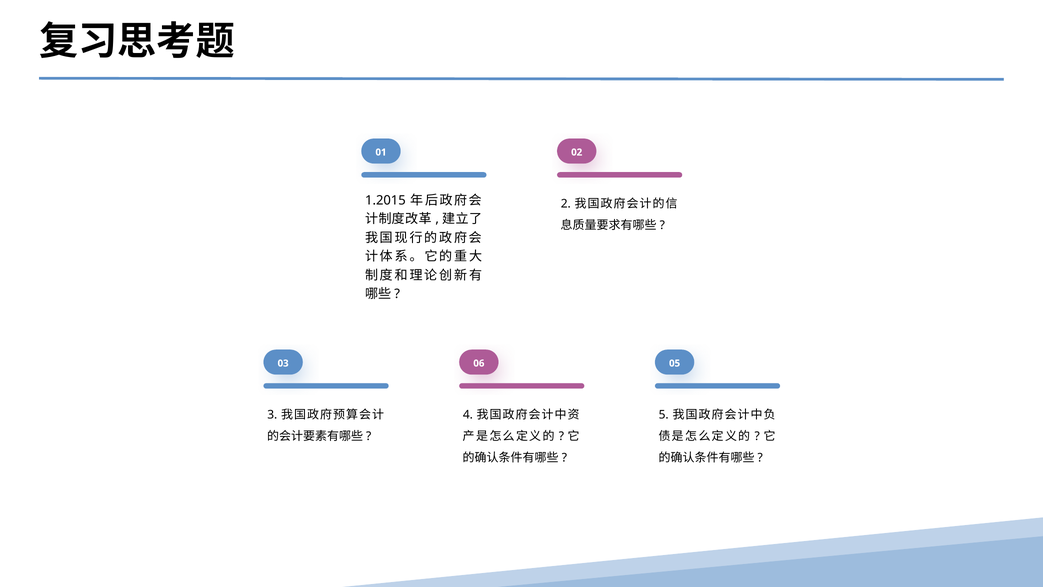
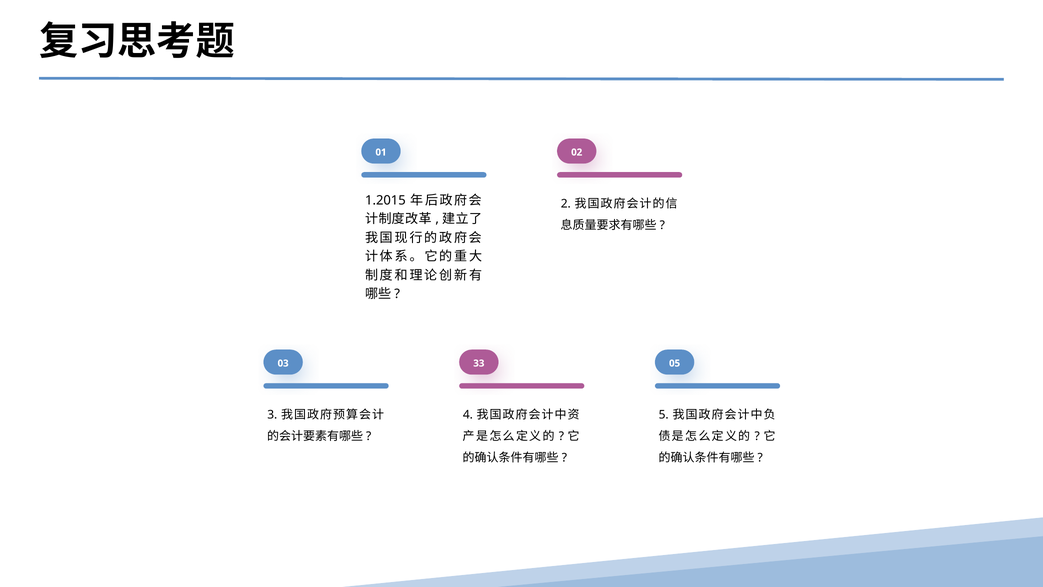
06: 06 -> 33
